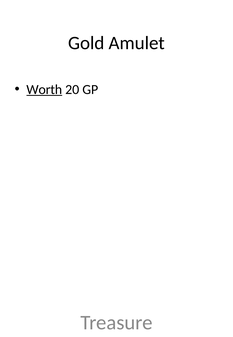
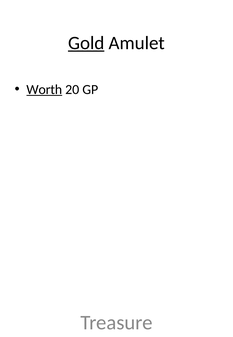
Gold underline: none -> present
